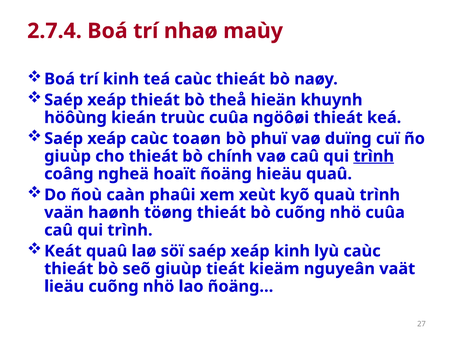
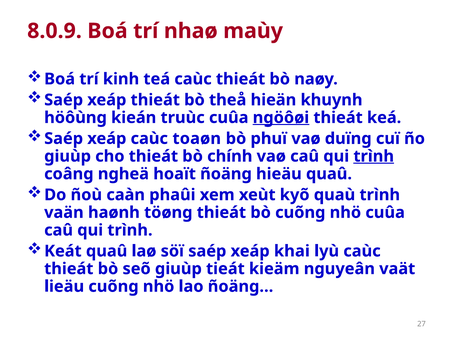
2.7.4: 2.7.4 -> 8.0.9
ngöôøi underline: none -> present
xeáp kinh: kinh -> khai
